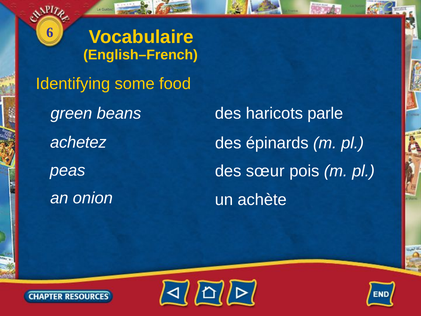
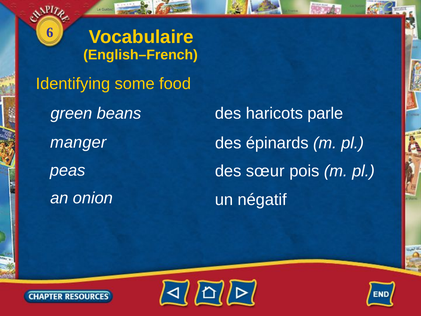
achetez: achetez -> manger
achète: achète -> négatif
